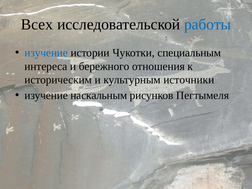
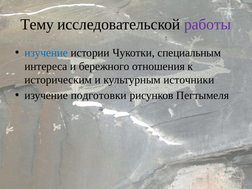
Всех: Всех -> Тему
работы colour: blue -> purple
наскальным: наскальным -> подготовки
